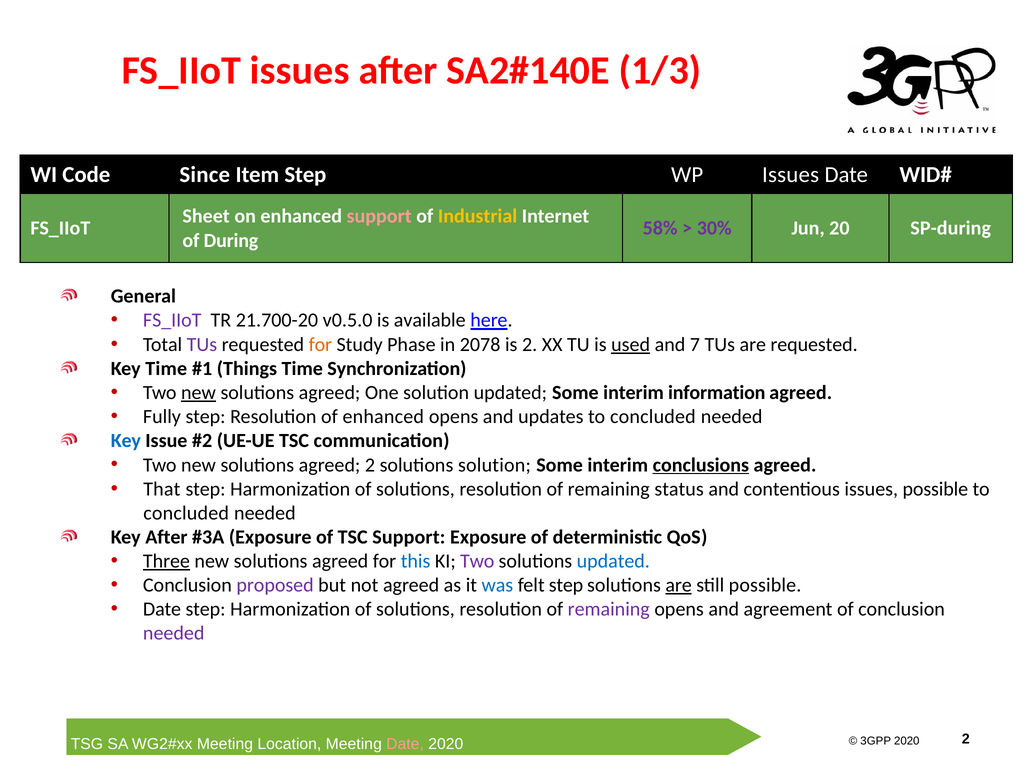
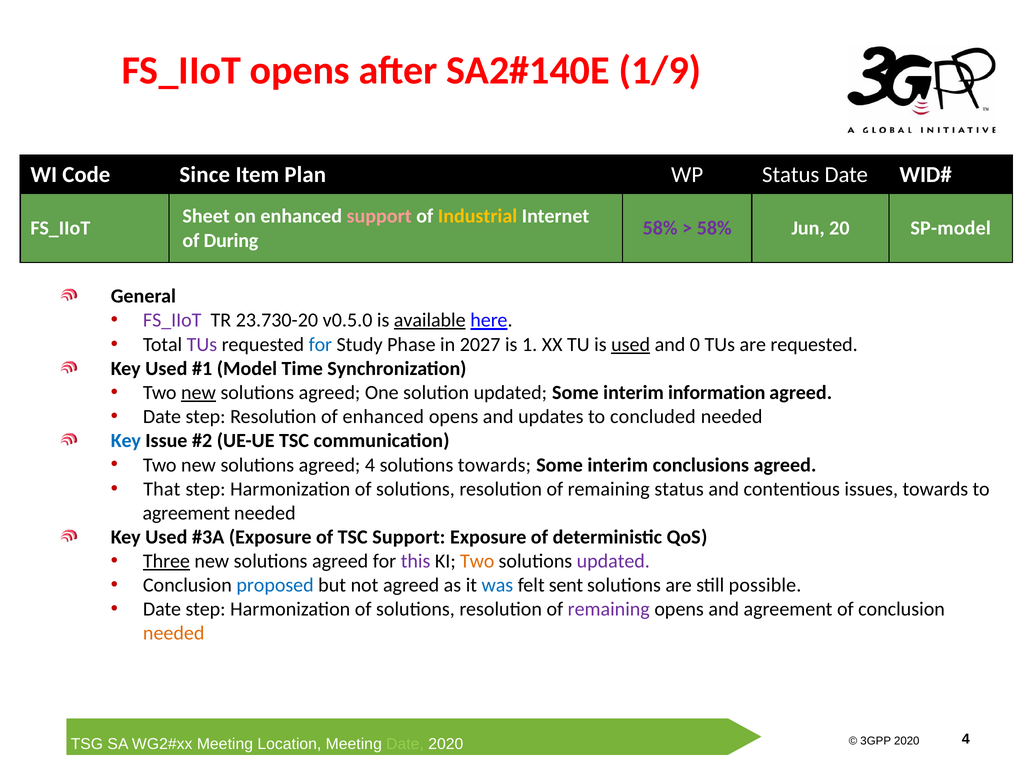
FS_IIoT issues: issues -> opens
1/3: 1/3 -> 1/9
Item Step: Step -> Plan
WP Issues: Issues -> Status
30% at (714, 228): 30% -> 58%
SP-during: SP-during -> SP-model
21.700-20: 21.700-20 -> 23.730-20
available underline: none -> present
for at (320, 344) colour: orange -> blue
2078: 2078 -> 2027
is 2: 2 -> 1
7: 7 -> 0
Time at (166, 368): Time -> Used
Things: Things -> Model
Fully at (162, 417): Fully -> Date
agreed 2: 2 -> 4
solutions solution: solution -> towards
conclusions underline: present -> none
issues possible: possible -> towards
concluded at (186, 513): concluded -> agreement
After at (166, 537): After -> Used
this colour: blue -> purple
Two at (477, 561) colour: purple -> orange
updated at (613, 561) colour: blue -> purple
proposed colour: purple -> blue
felt step: step -> sent
are at (679, 585) underline: present -> none
needed at (174, 633) colour: purple -> orange
Date at (405, 744) colour: pink -> light green
2020 2: 2 -> 4
